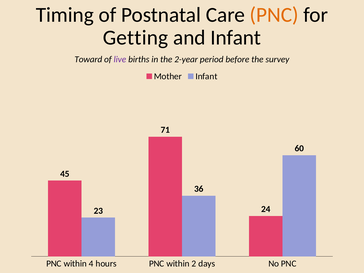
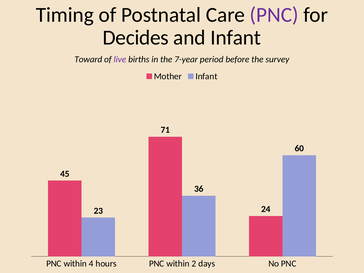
PNC at (274, 15) colour: orange -> purple
Getting: Getting -> Decides
2-year: 2-year -> 7-year
